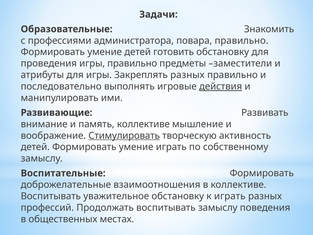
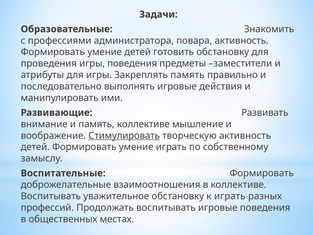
повара правильно: правильно -> активность
игры правильно: правильно -> поведения
Закреплять разных: разных -> память
действия underline: present -> none
воспитывать замыслу: замыслу -> игровые
